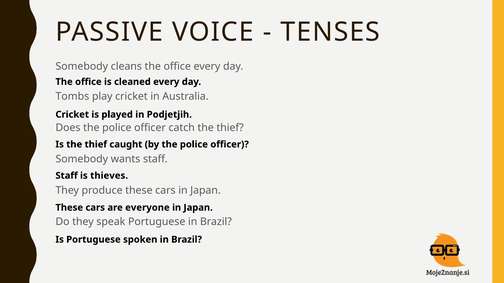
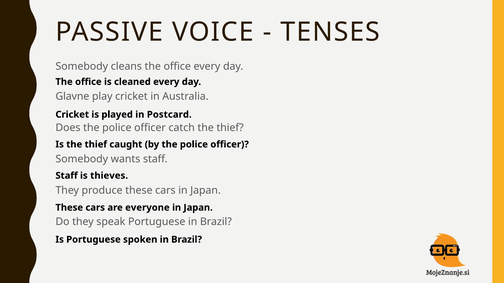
Tombs: Tombs -> Glavne
Podjetjih: Podjetjih -> Postcard
